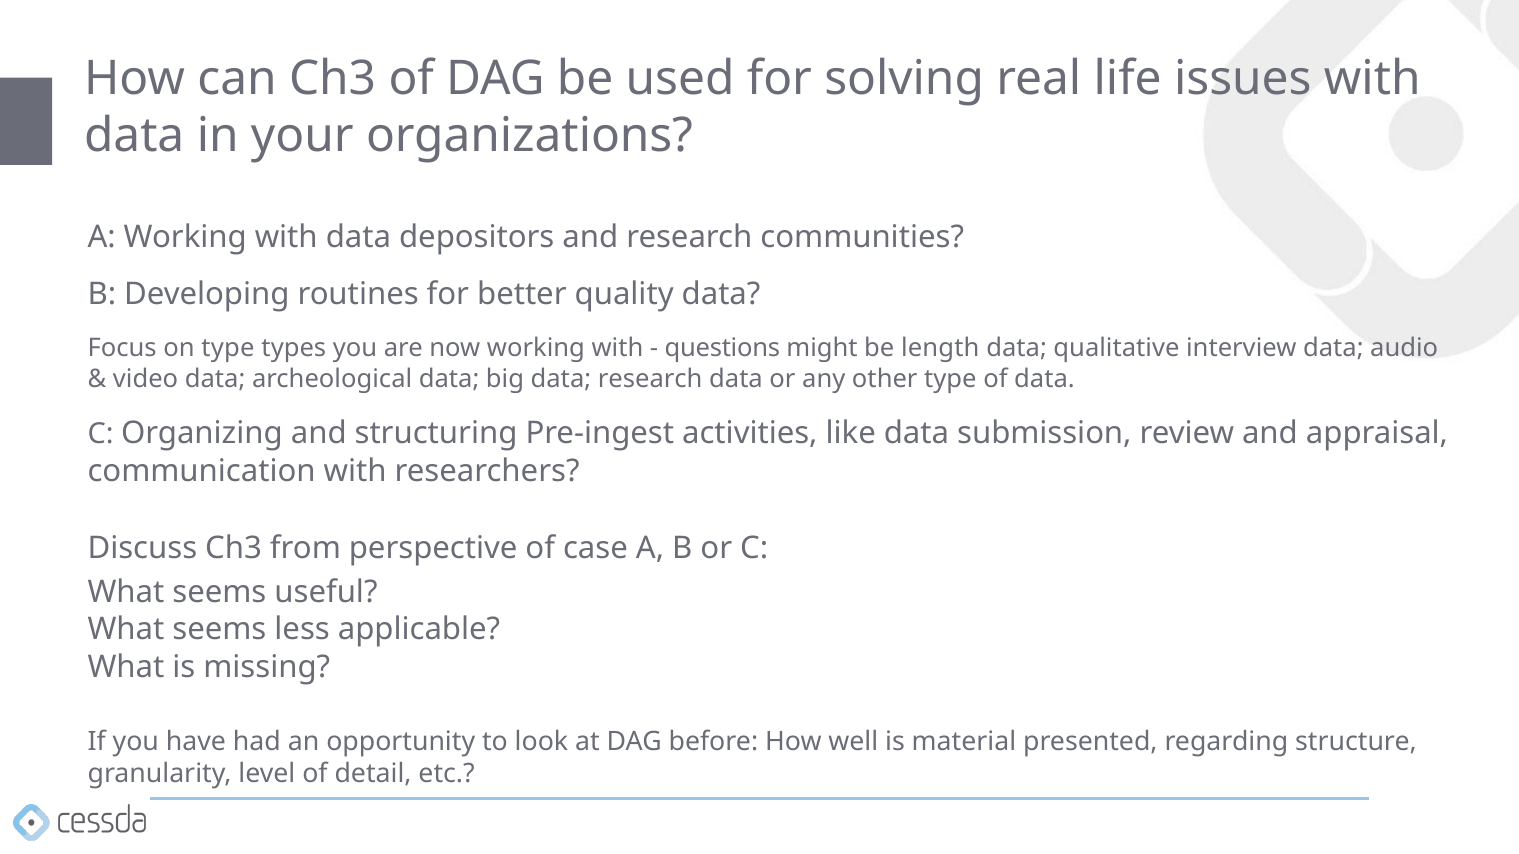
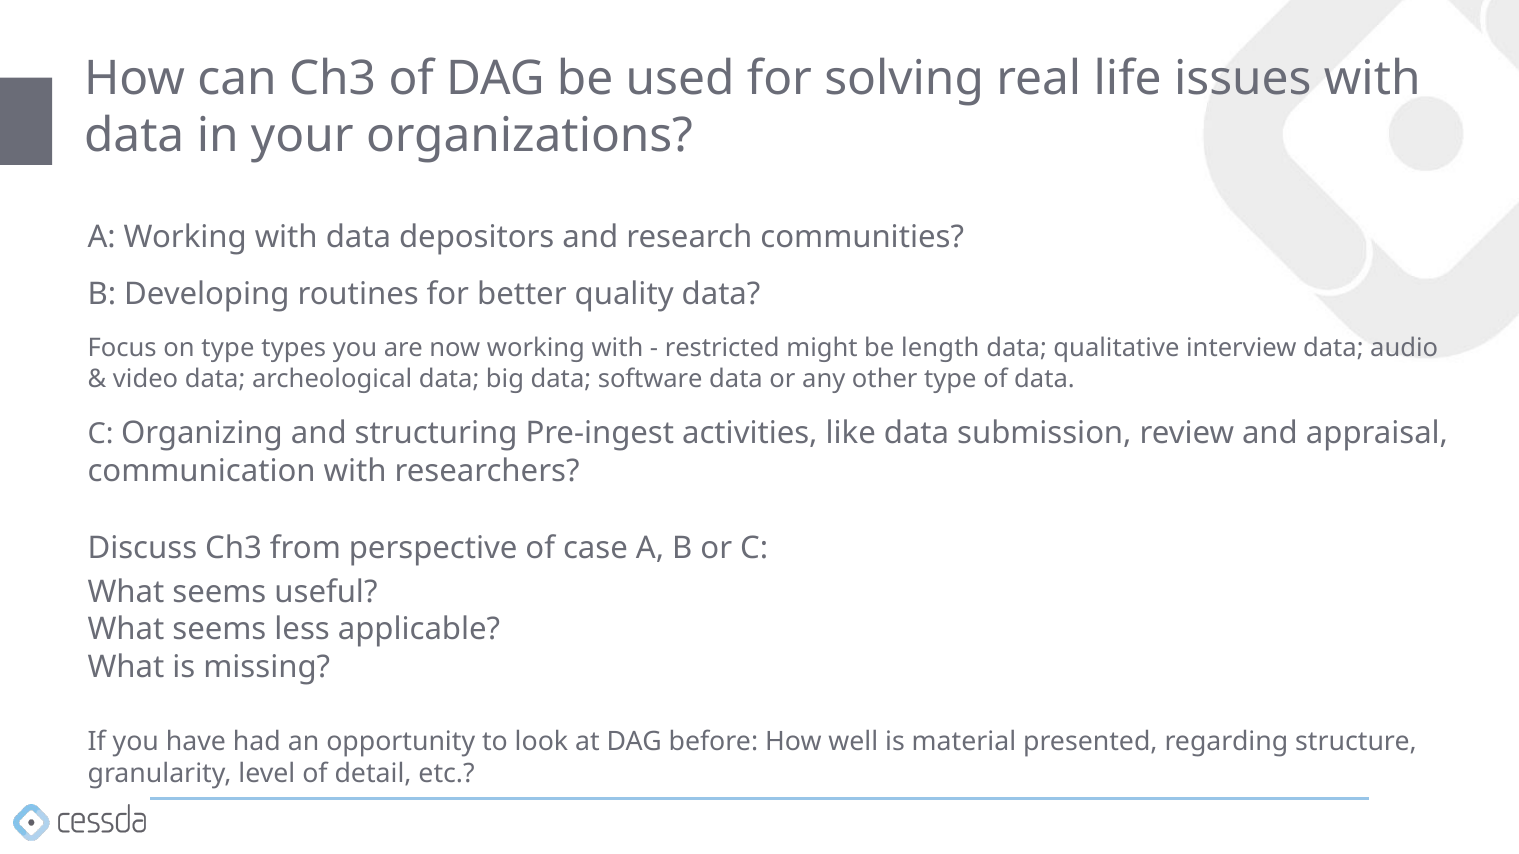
questions: questions -> restricted
data research: research -> software
